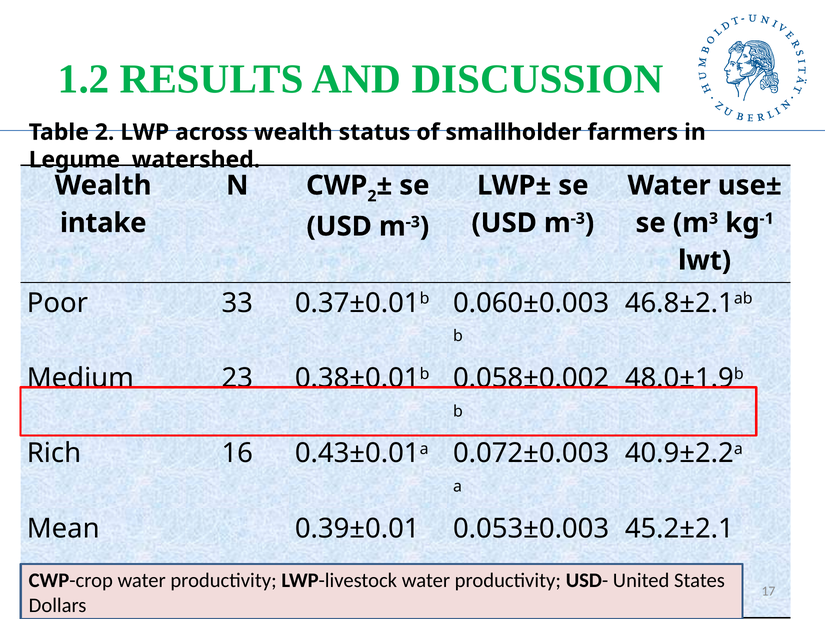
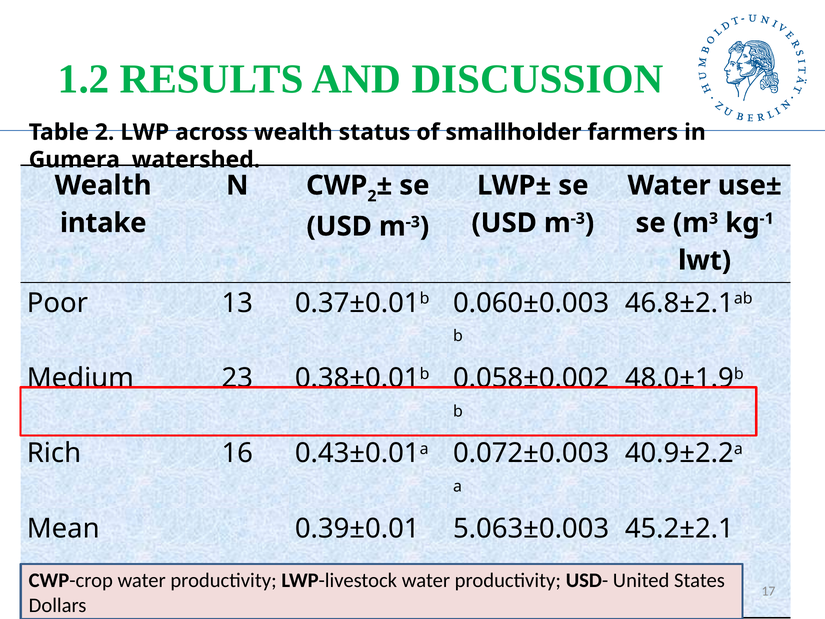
Legume: Legume -> Gumera
33: 33 -> 13
0.053±0.003: 0.053±0.003 -> 5.063±0.003
